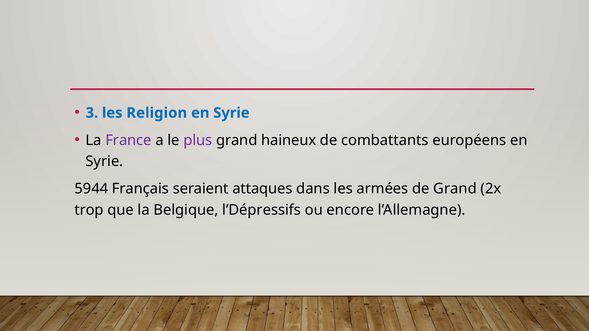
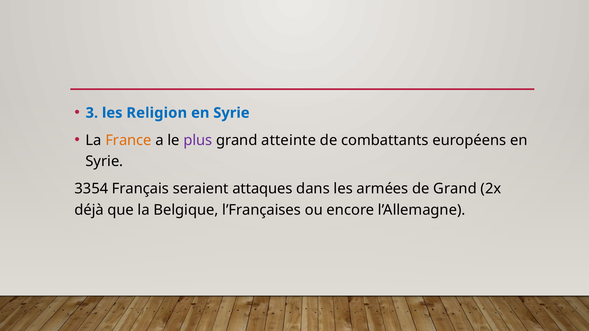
France colour: purple -> orange
haineux: haineux -> atteinte
5944: 5944 -> 3354
trop: trop -> déjà
l’Dépressifs: l’Dépressifs -> l’Françaises
